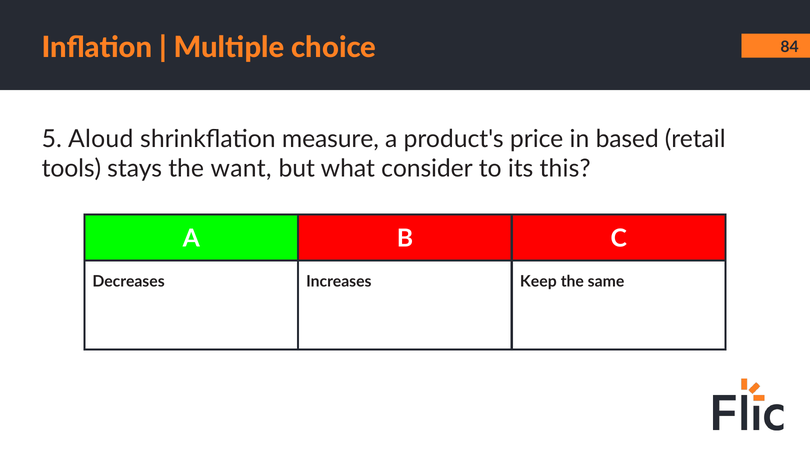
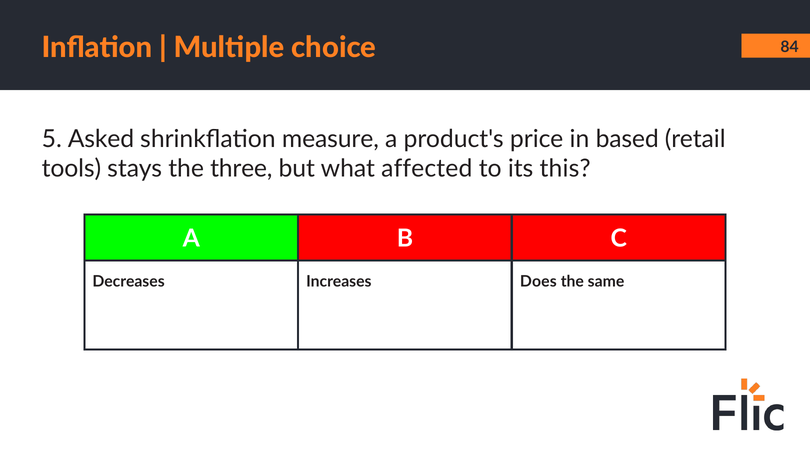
Aloud: Aloud -> Asked
want: want -> three
consider: consider -> affected
Keep: Keep -> Does
